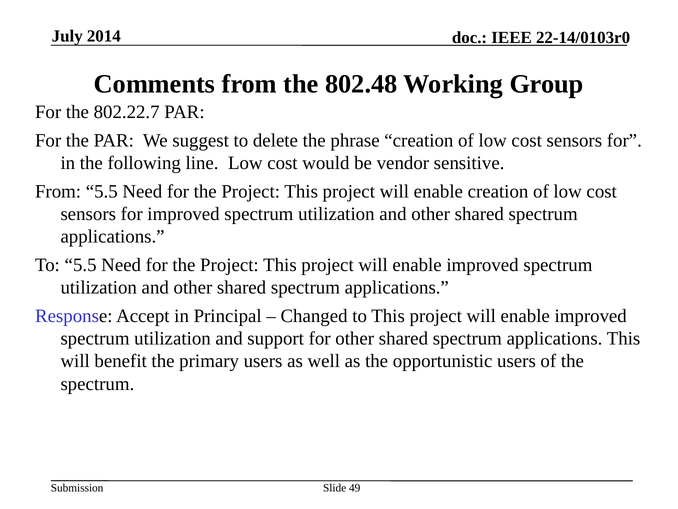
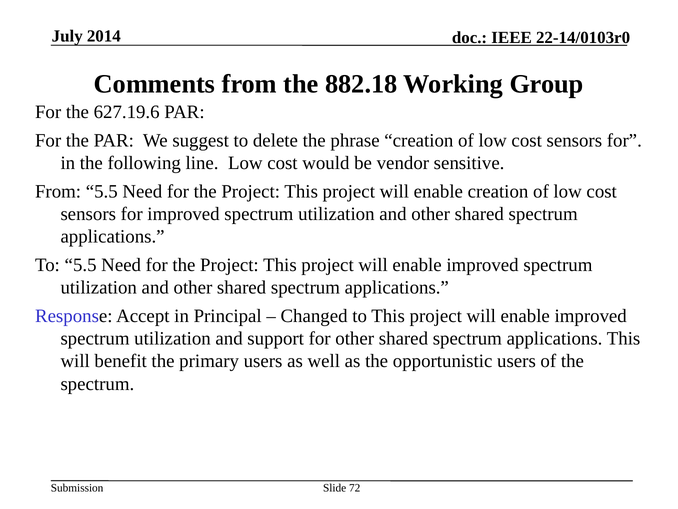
802.48: 802.48 -> 882.18
802.22.7: 802.22.7 -> 627.19.6
49: 49 -> 72
